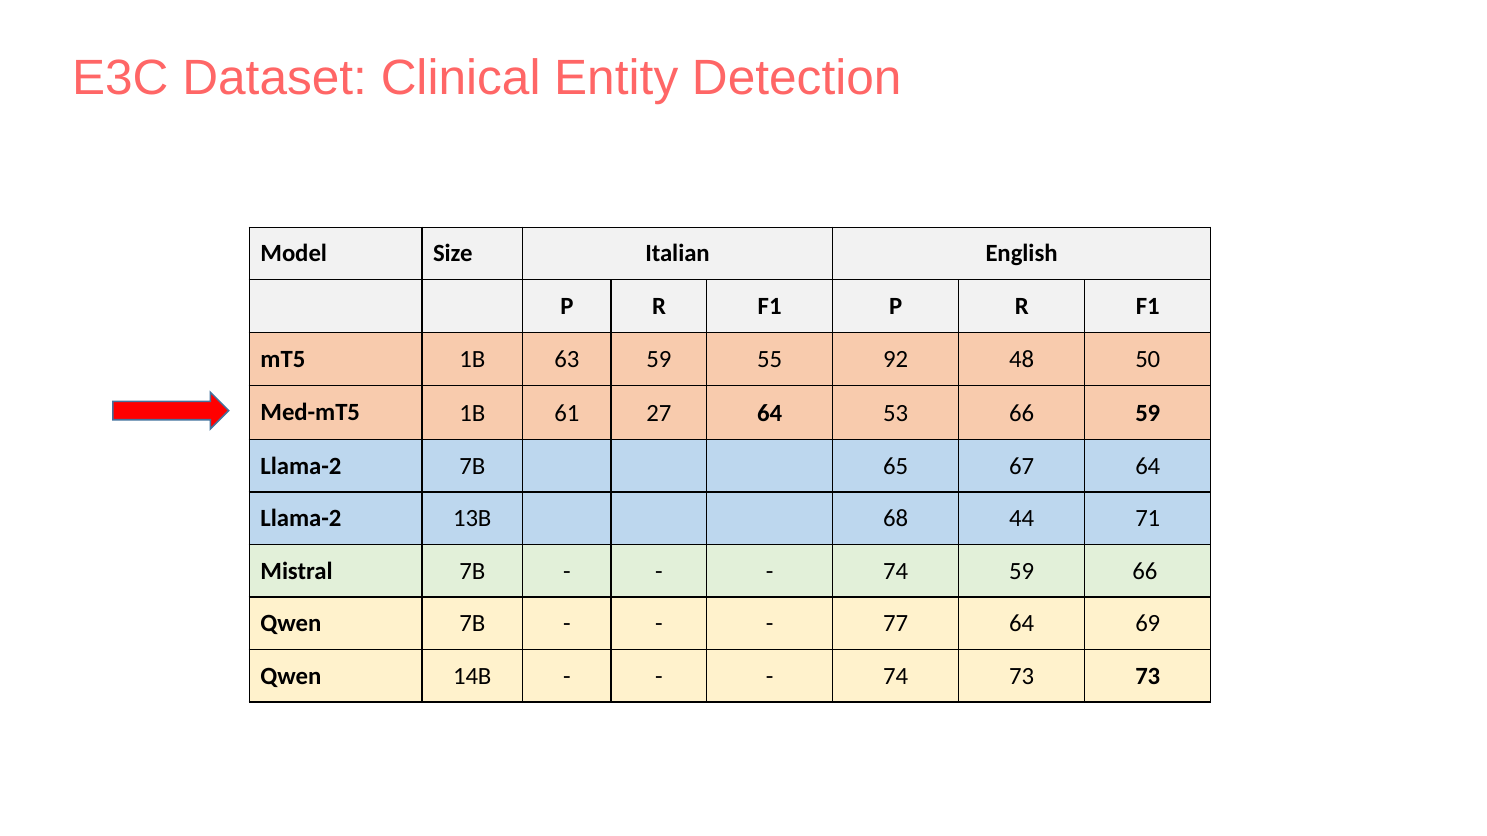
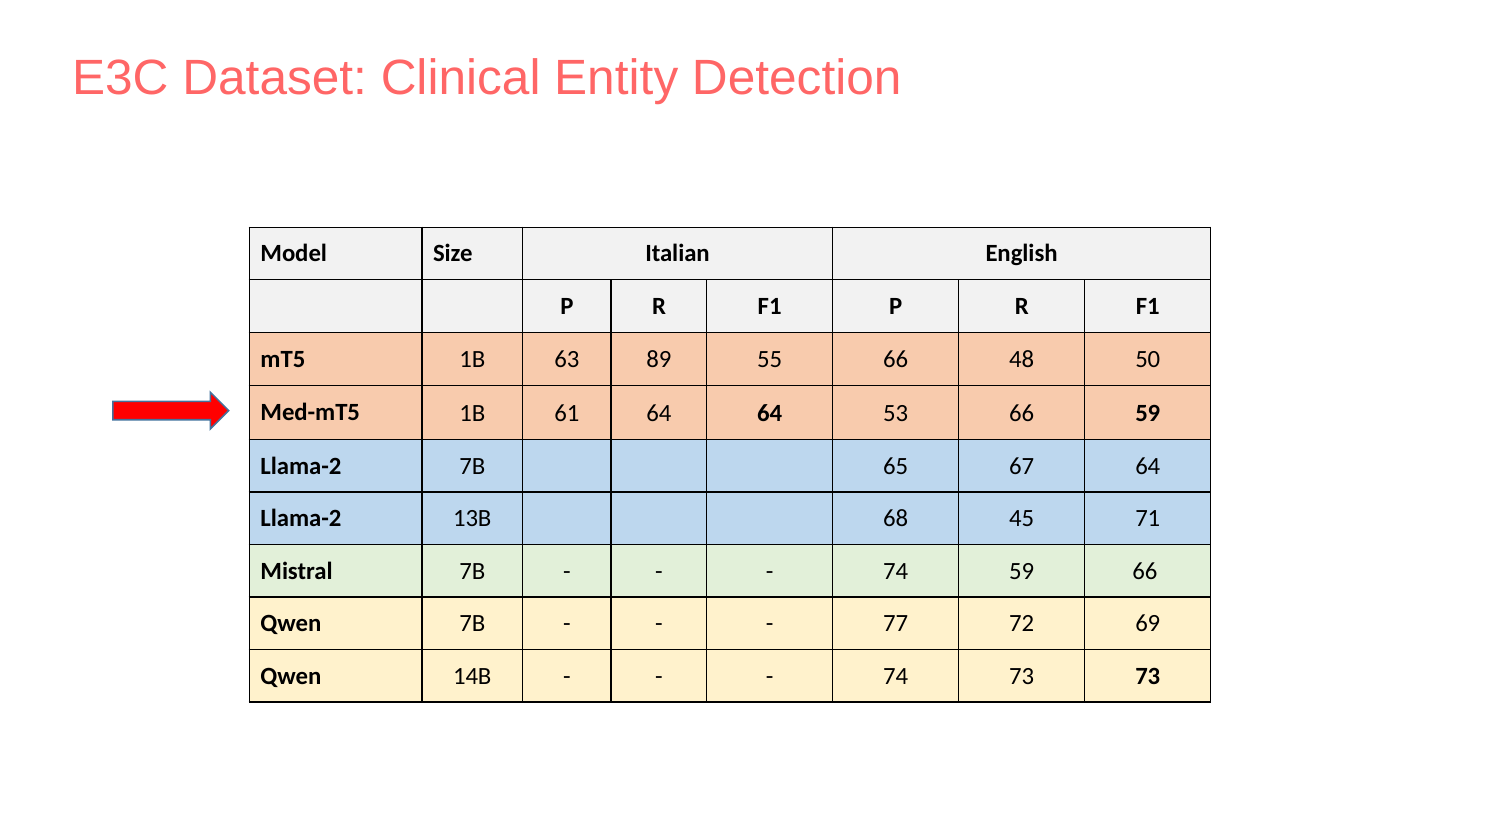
63 59: 59 -> 89
55 92: 92 -> 66
61 27: 27 -> 64
44: 44 -> 45
77 64: 64 -> 72
